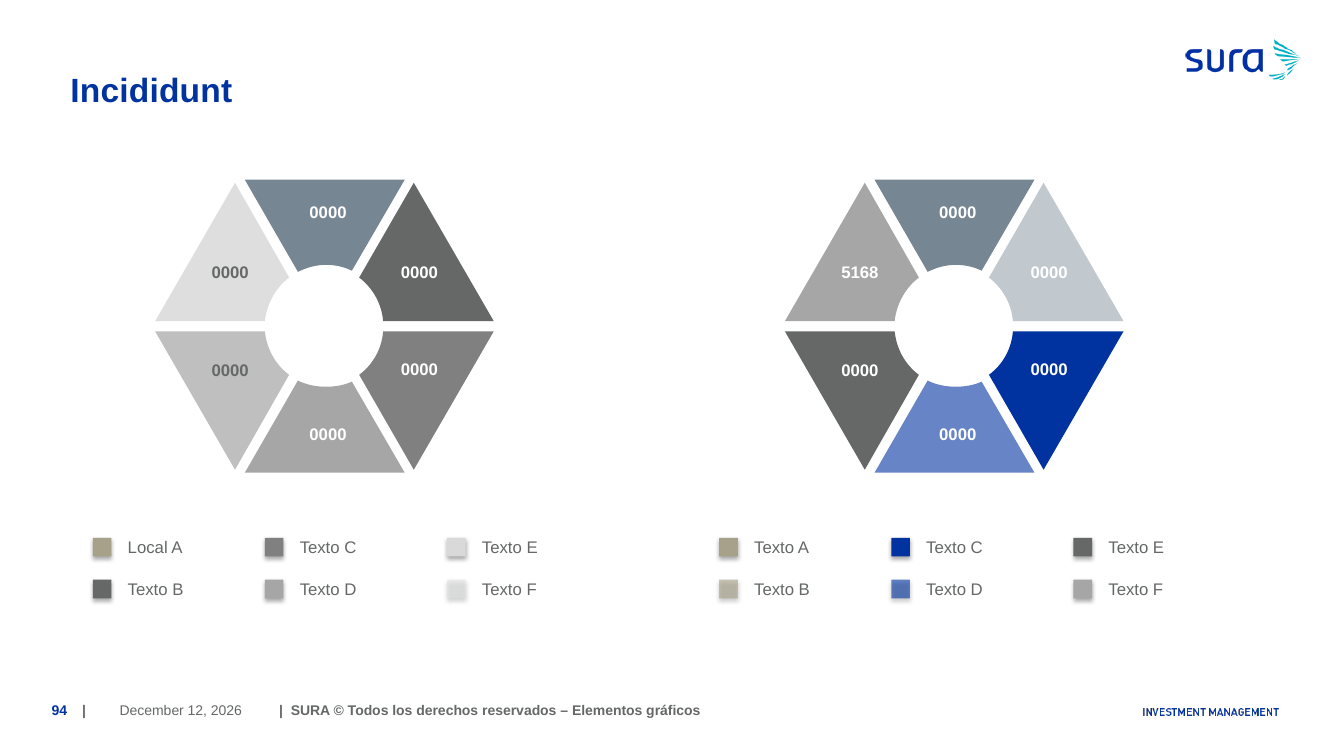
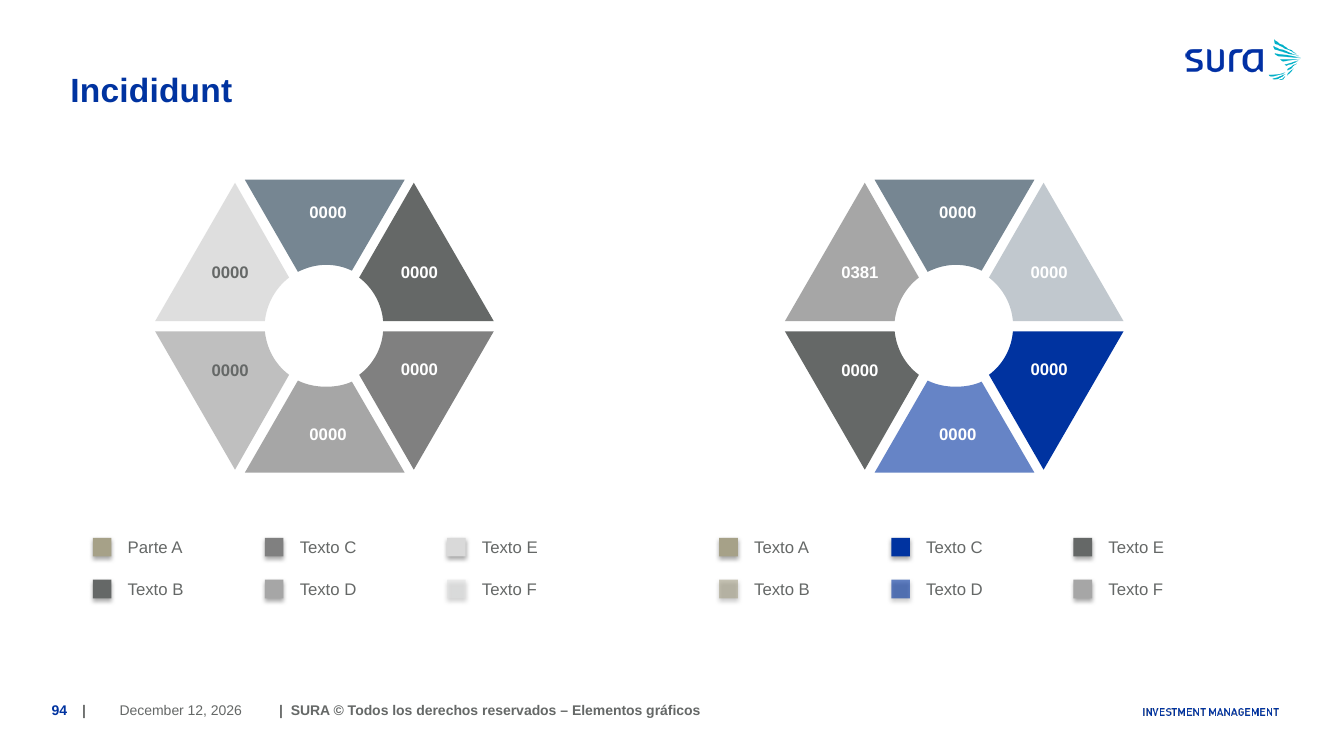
5168: 5168 -> 0381
Local: Local -> Parte
